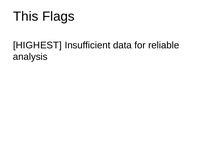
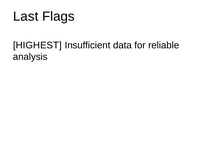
This: This -> Last
